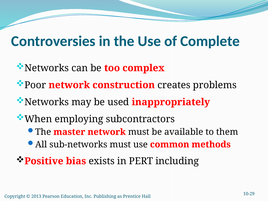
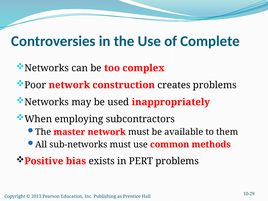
PERT including: including -> problems
